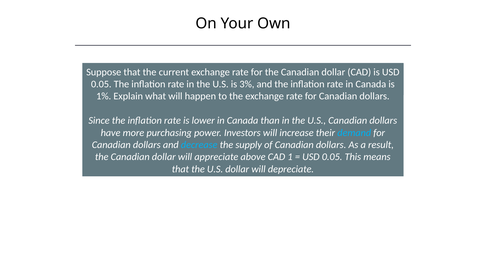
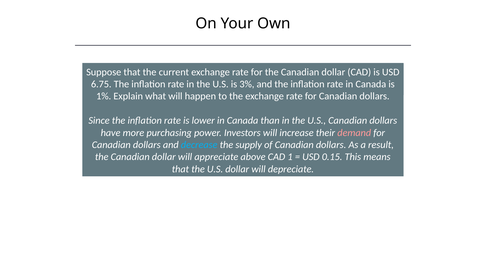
0.05 at (101, 84): 0.05 -> 6.75
demand colour: light blue -> pink
0.05 at (332, 157): 0.05 -> 0.15
